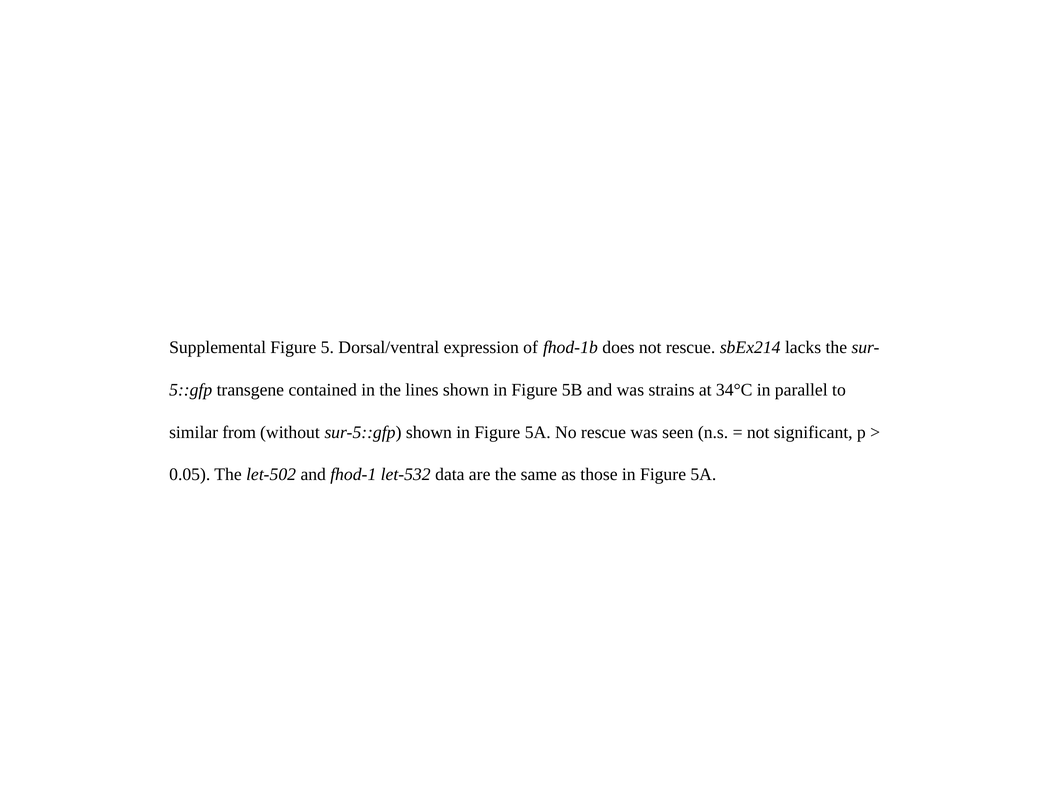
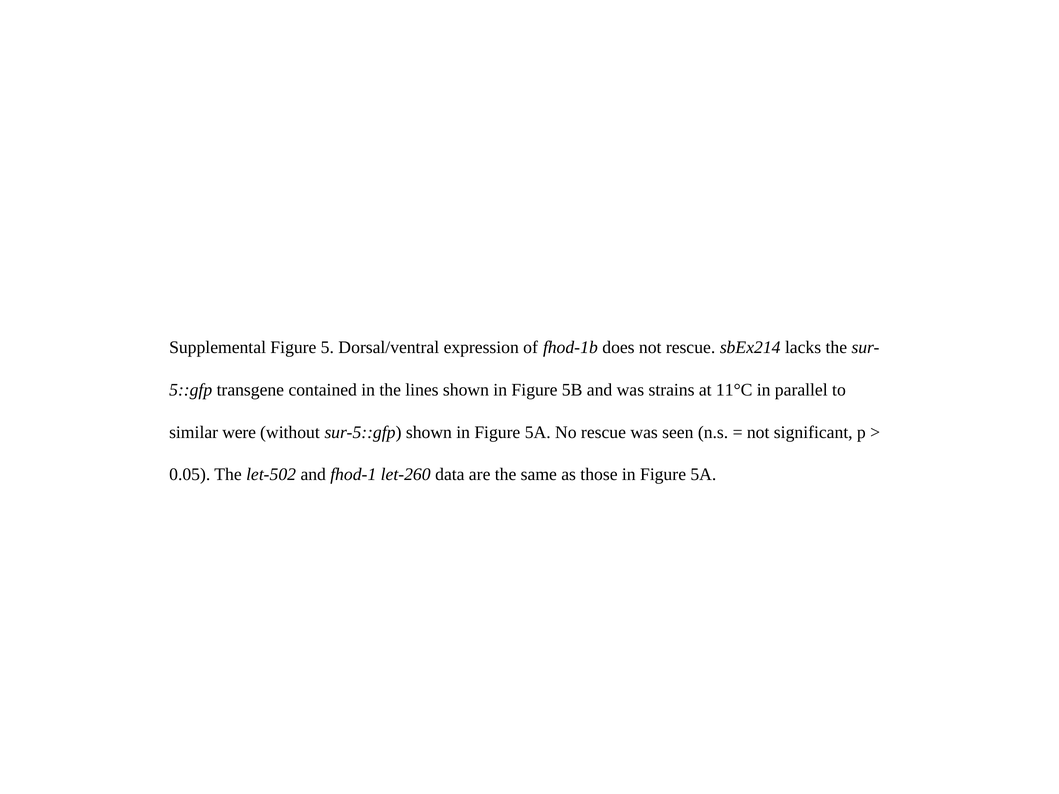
34°C: 34°C -> 11°C
from: from -> were
let-532: let-532 -> let-260
